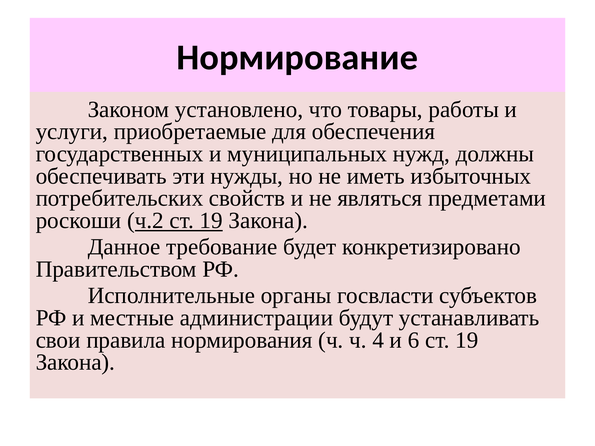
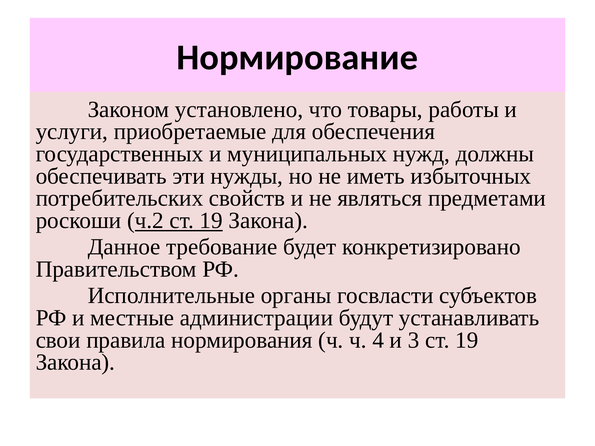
6: 6 -> 3
